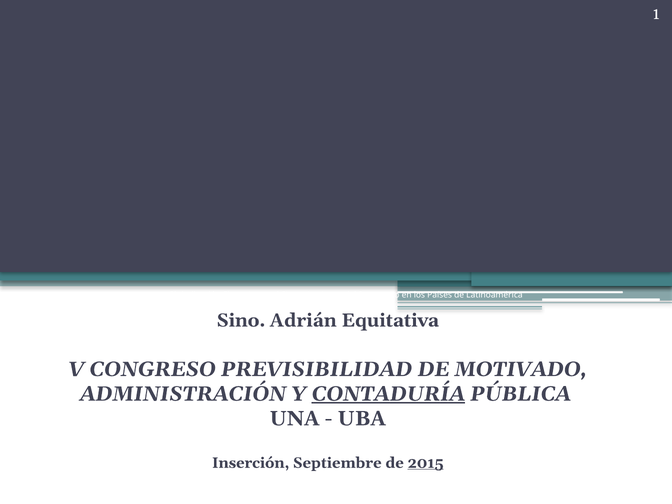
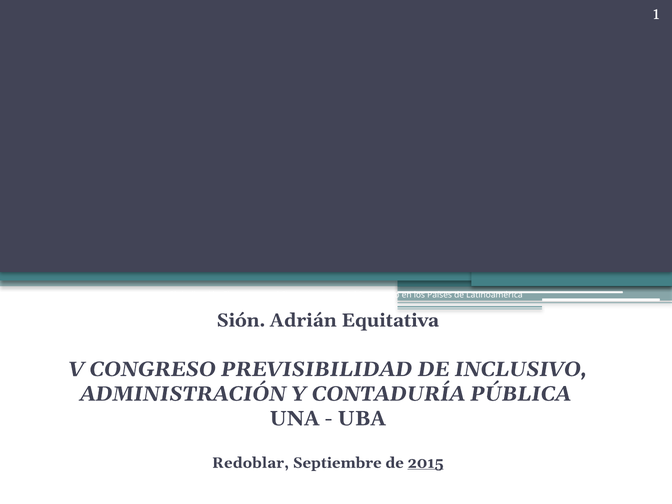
Sino: Sino -> Sión
MOTIVADO: MOTIVADO -> INCLUSIVO
CONTADURÍA underline: present -> none
Inserción: Inserción -> Redoblar
